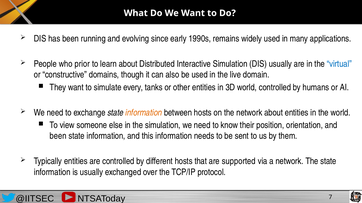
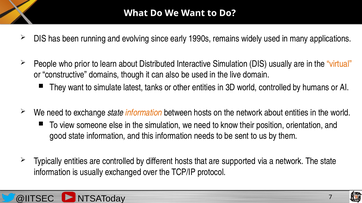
virtual colour: blue -> orange
every: every -> latest
been at (58, 136): been -> good
